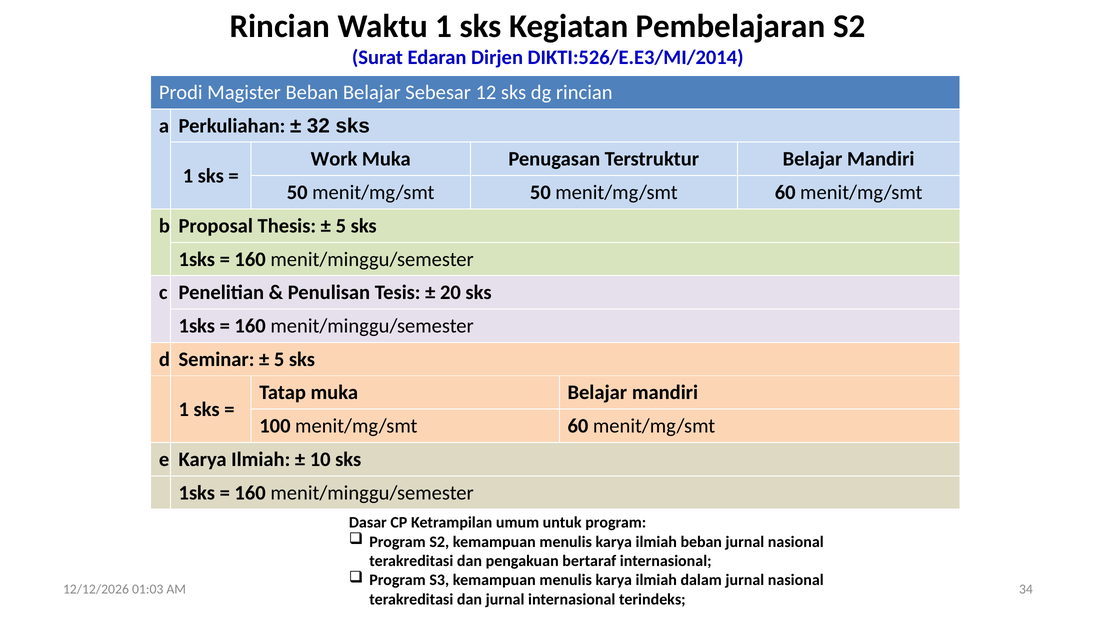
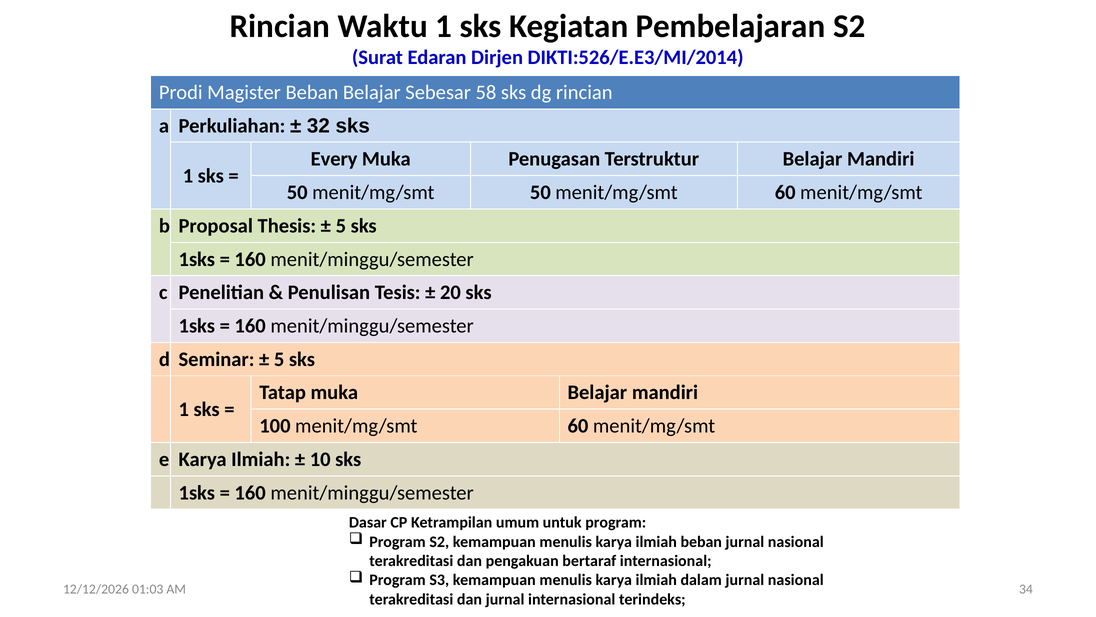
12: 12 -> 58
Work: Work -> Every
